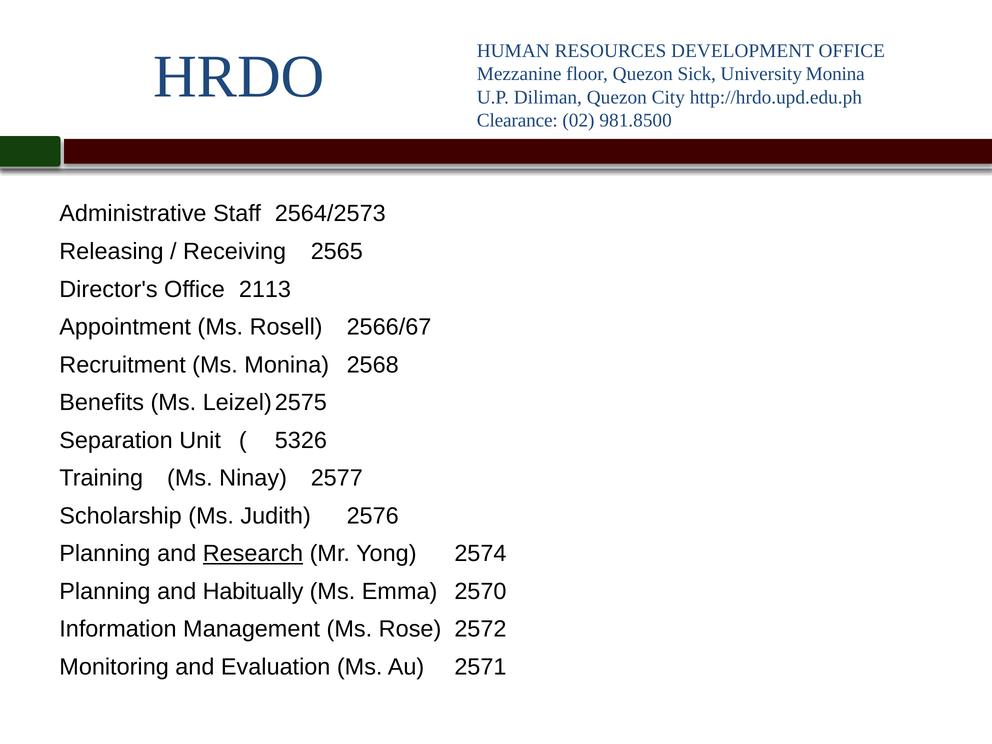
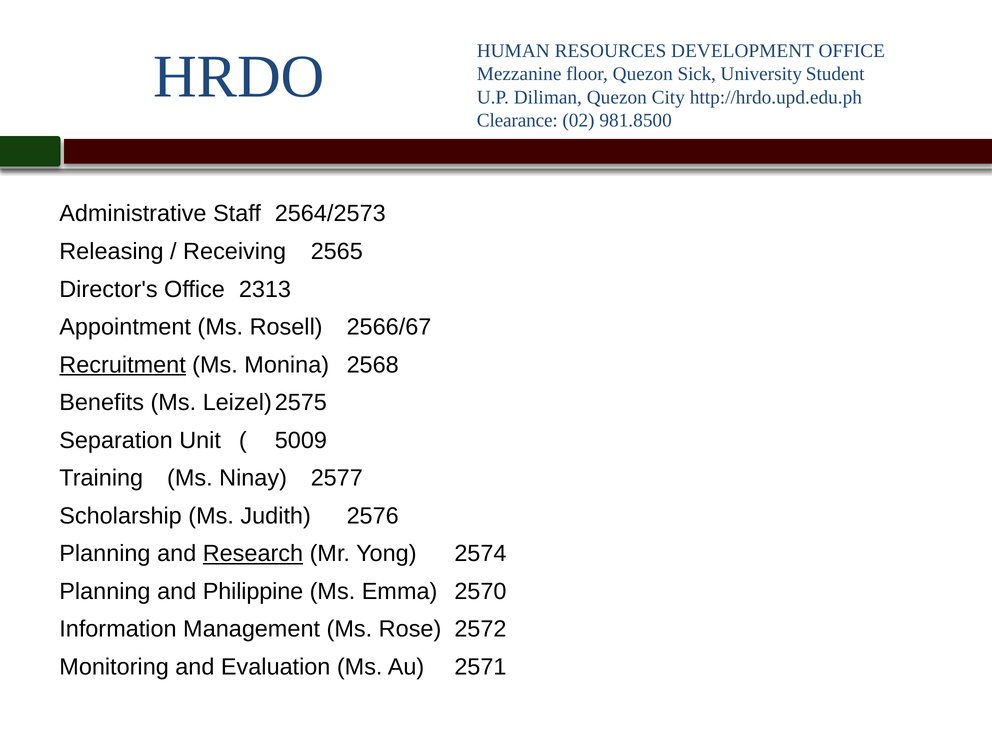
University Monina: Monina -> Student
2113: 2113 -> 2313
Recruitment underline: none -> present
5326: 5326 -> 5009
Habitually: Habitually -> Philippine
